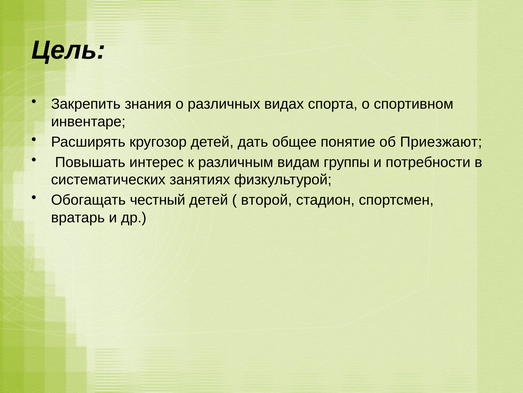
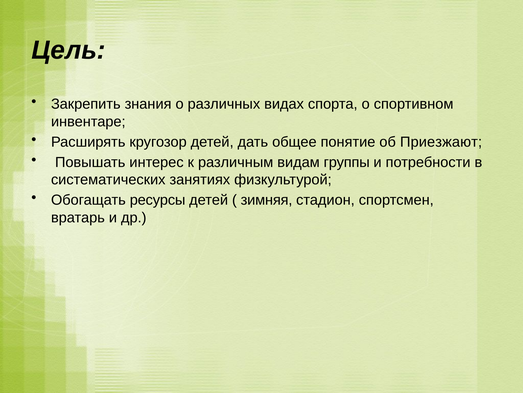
честный: честный -> ресурсы
второй: второй -> зимняя
